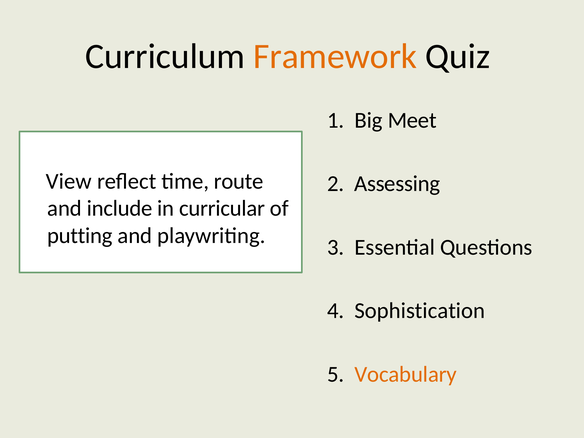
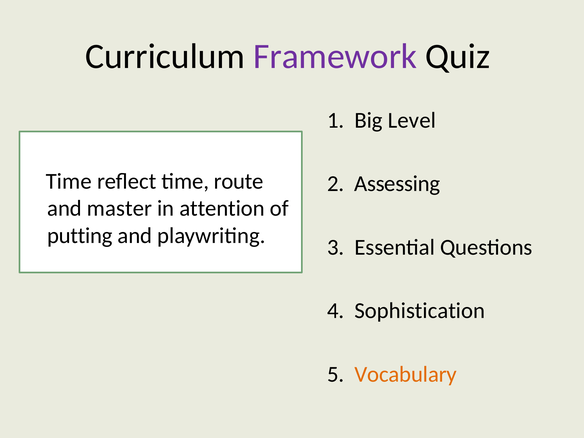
Framework colour: orange -> purple
Meet: Meet -> Level
View at (69, 181): View -> Time
include: include -> master
curricular: curricular -> attention
